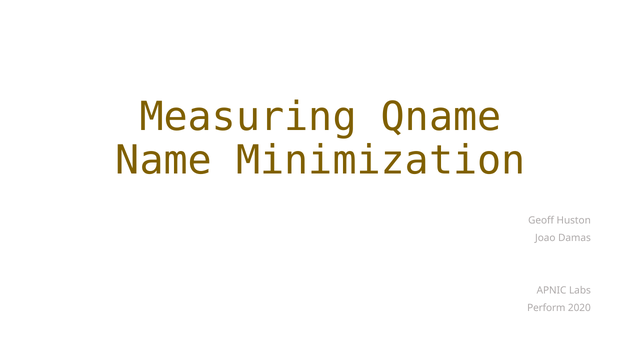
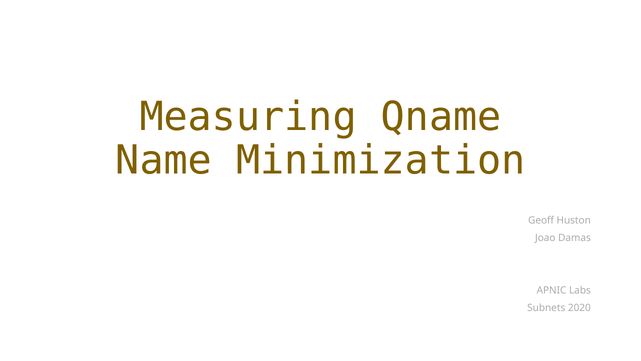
Perform: Perform -> Subnets
